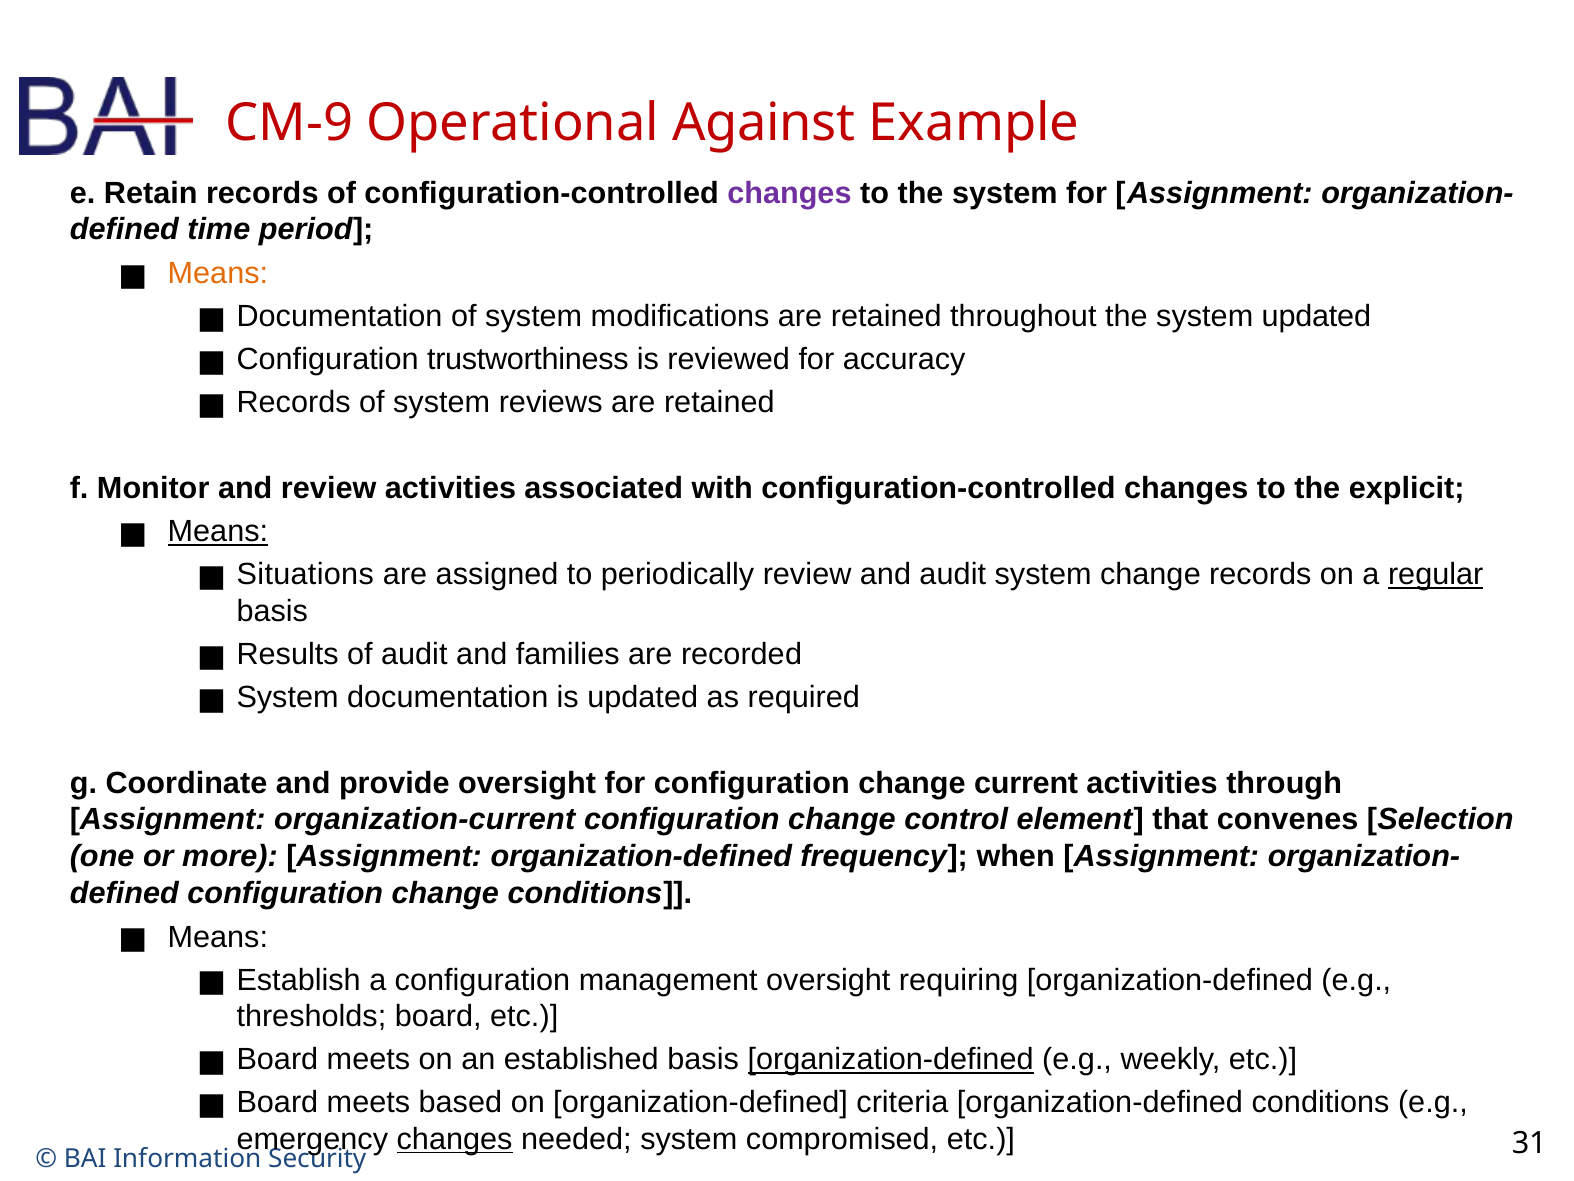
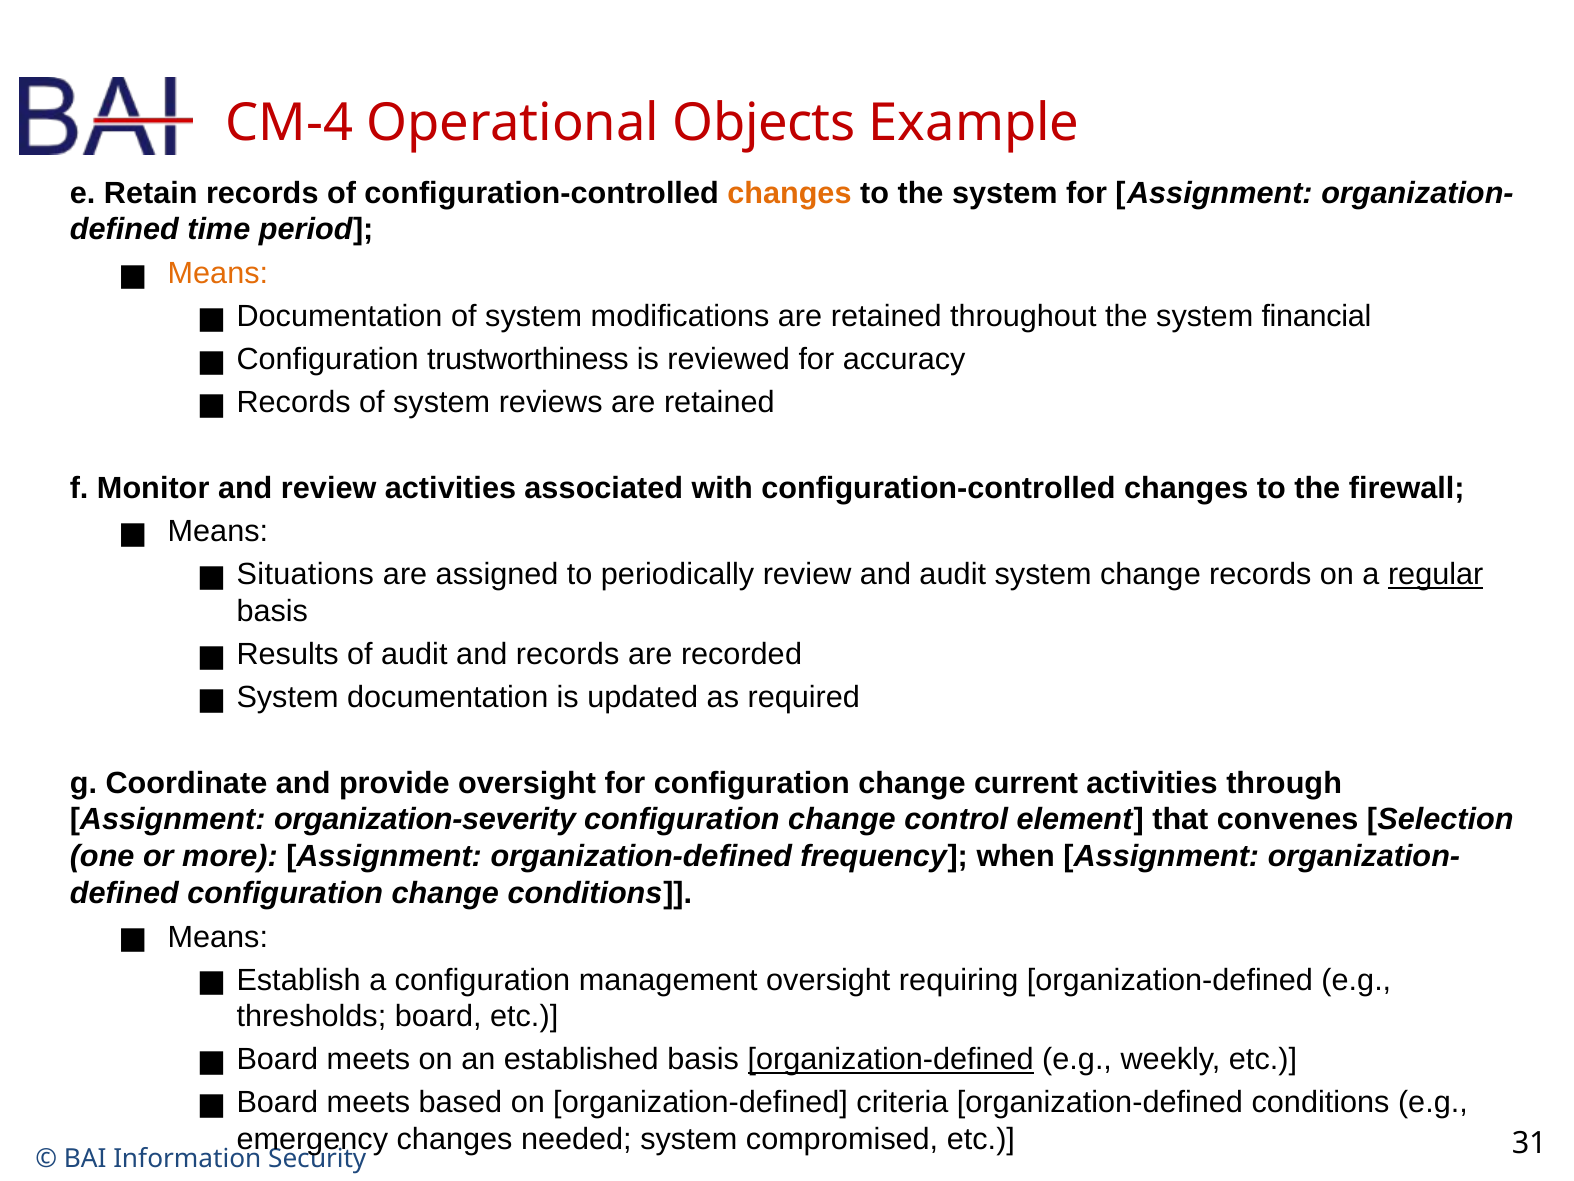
CM-9: CM-9 -> CM-4
Against: Against -> Objects
changes at (789, 193) colour: purple -> orange
system updated: updated -> financial
explicit: explicit -> firewall
Means at (218, 532) underline: present -> none
and families: families -> records
organization-current: organization-current -> organization-severity
changes at (455, 1139) underline: present -> none
